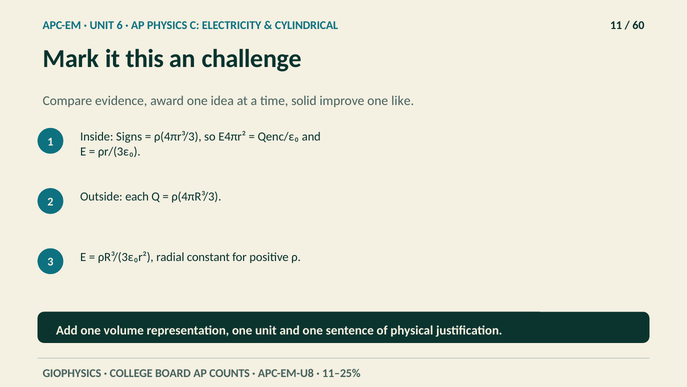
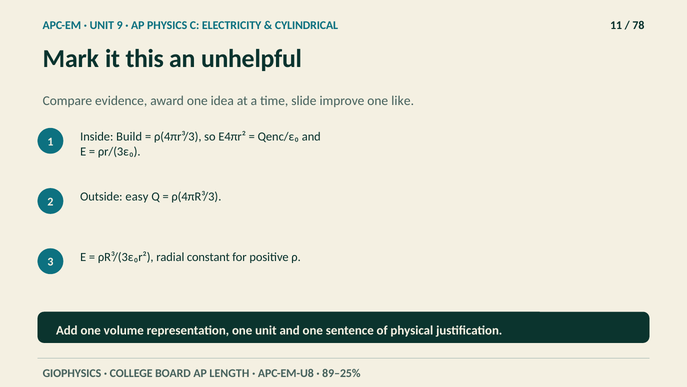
6: 6 -> 9
60: 60 -> 78
challenge: challenge -> unhelpful
solid: solid -> slide
Signs: Signs -> Build
each: each -> easy
COUNTS: COUNTS -> LENGTH
11–25%: 11–25% -> 89–25%
